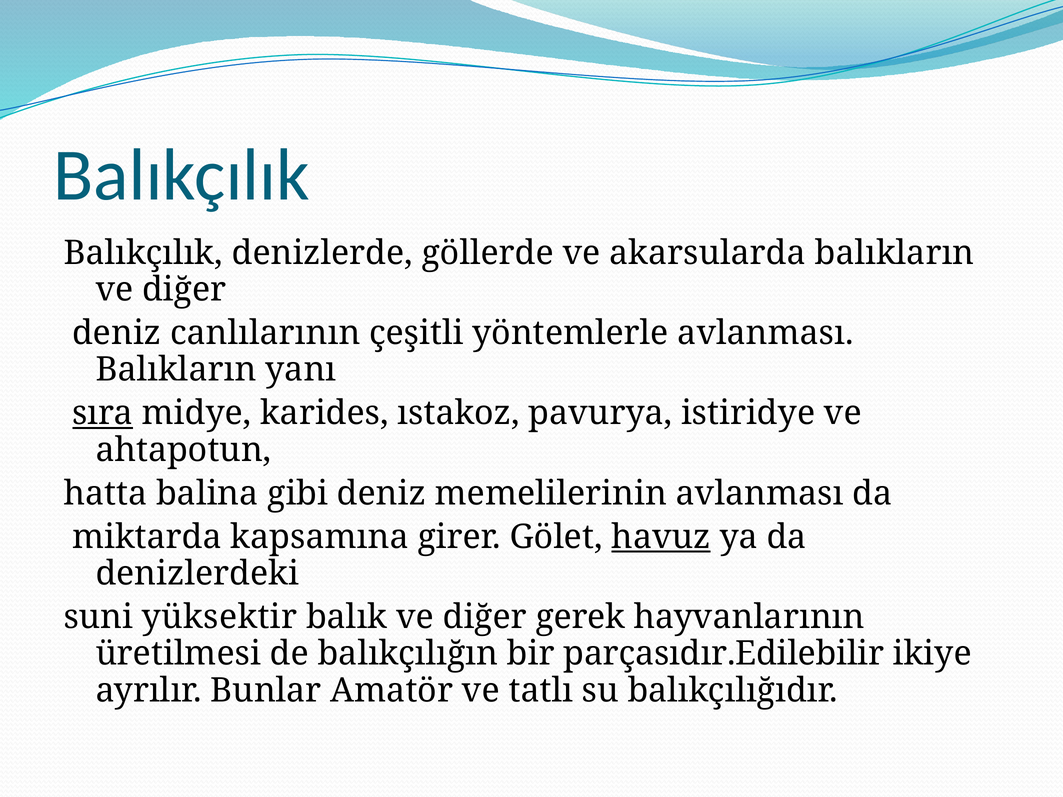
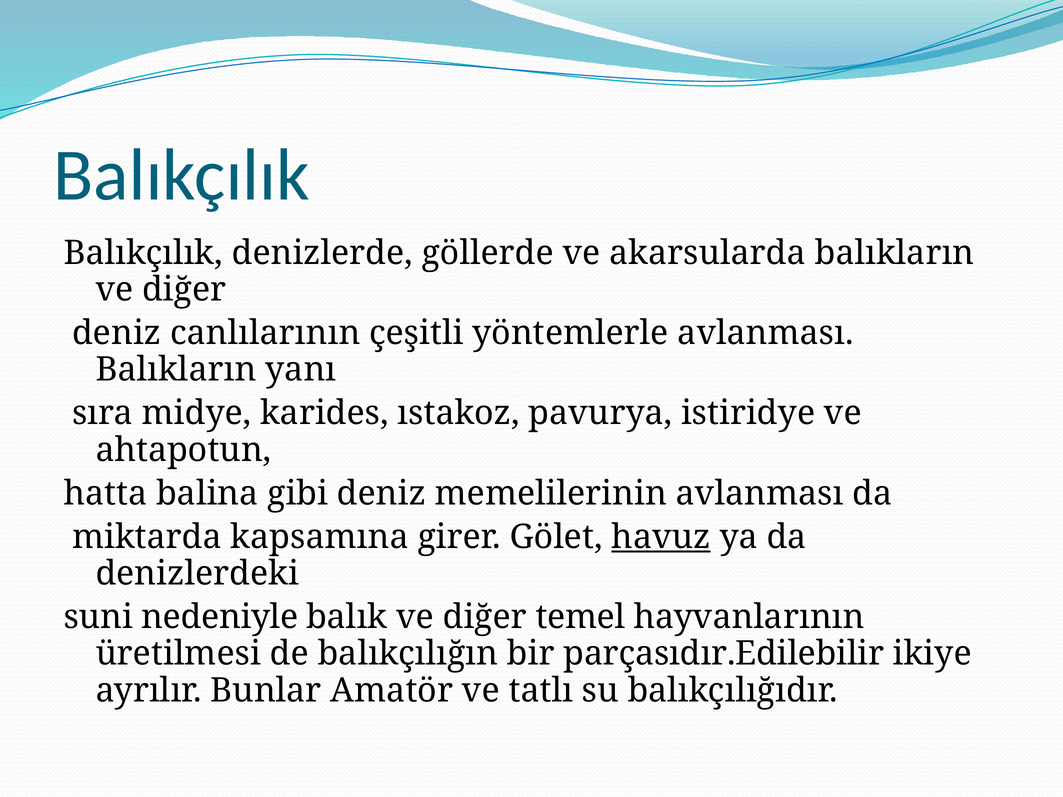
sıra underline: present -> none
yüksektir: yüksektir -> nedeniyle
gerek: gerek -> temel
